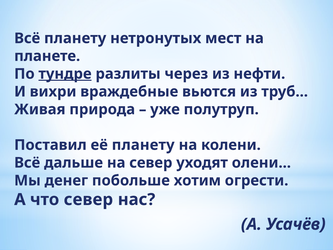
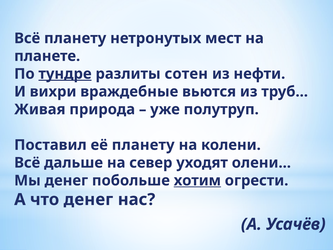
через: через -> сотен
хотим underline: none -> present
что север: север -> денег
